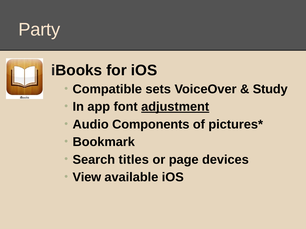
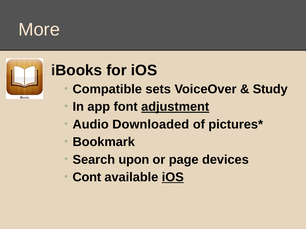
Party: Party -> More
Components: Components -> Downloaded
titles: titles -> upon
View: View -> Cont
iOS at (173, 178) underline: none -> present
